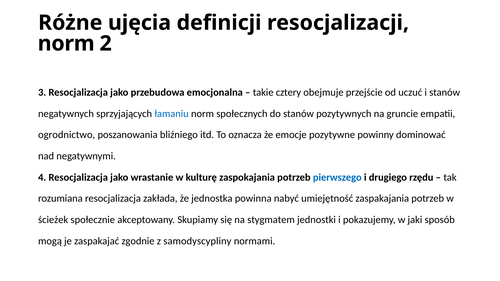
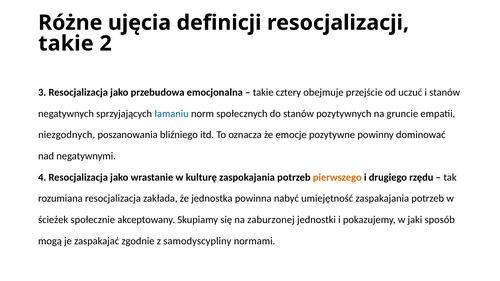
norm at (66, 44): norm -> takie
ogrodnictwo: ogrodnictwo -> niezgodnych
pierwszego colour: blue -> orange
stygmatem: stygmatem -> zaburzonej
